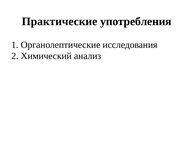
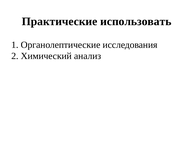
употребления: употребления -> использовать
